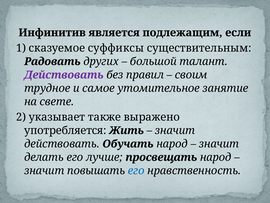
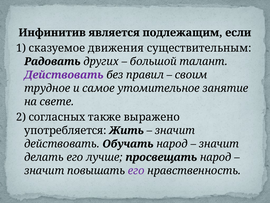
суффиксы: суффиксы -> движения
указывает: указывает -> согласных
его at (136, 170) colour: blue -> purple
